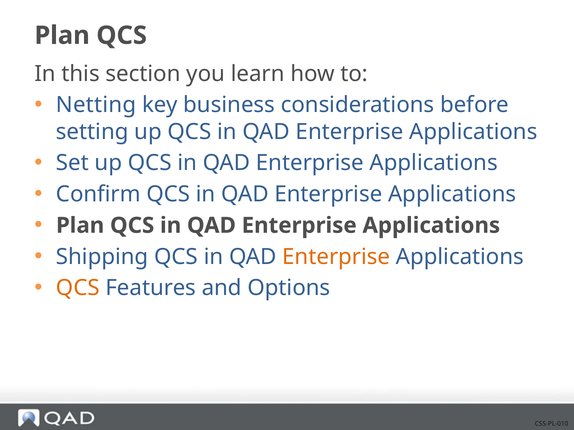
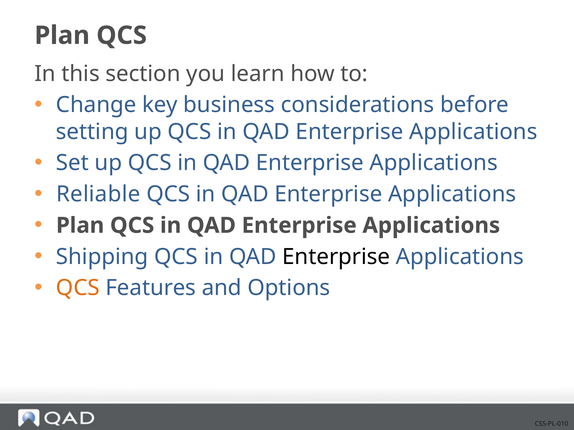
Netting: Netting -> Change
Confirm: Confirm -> Reliable
Enterprise at (336, 257) colour: orange -> black
